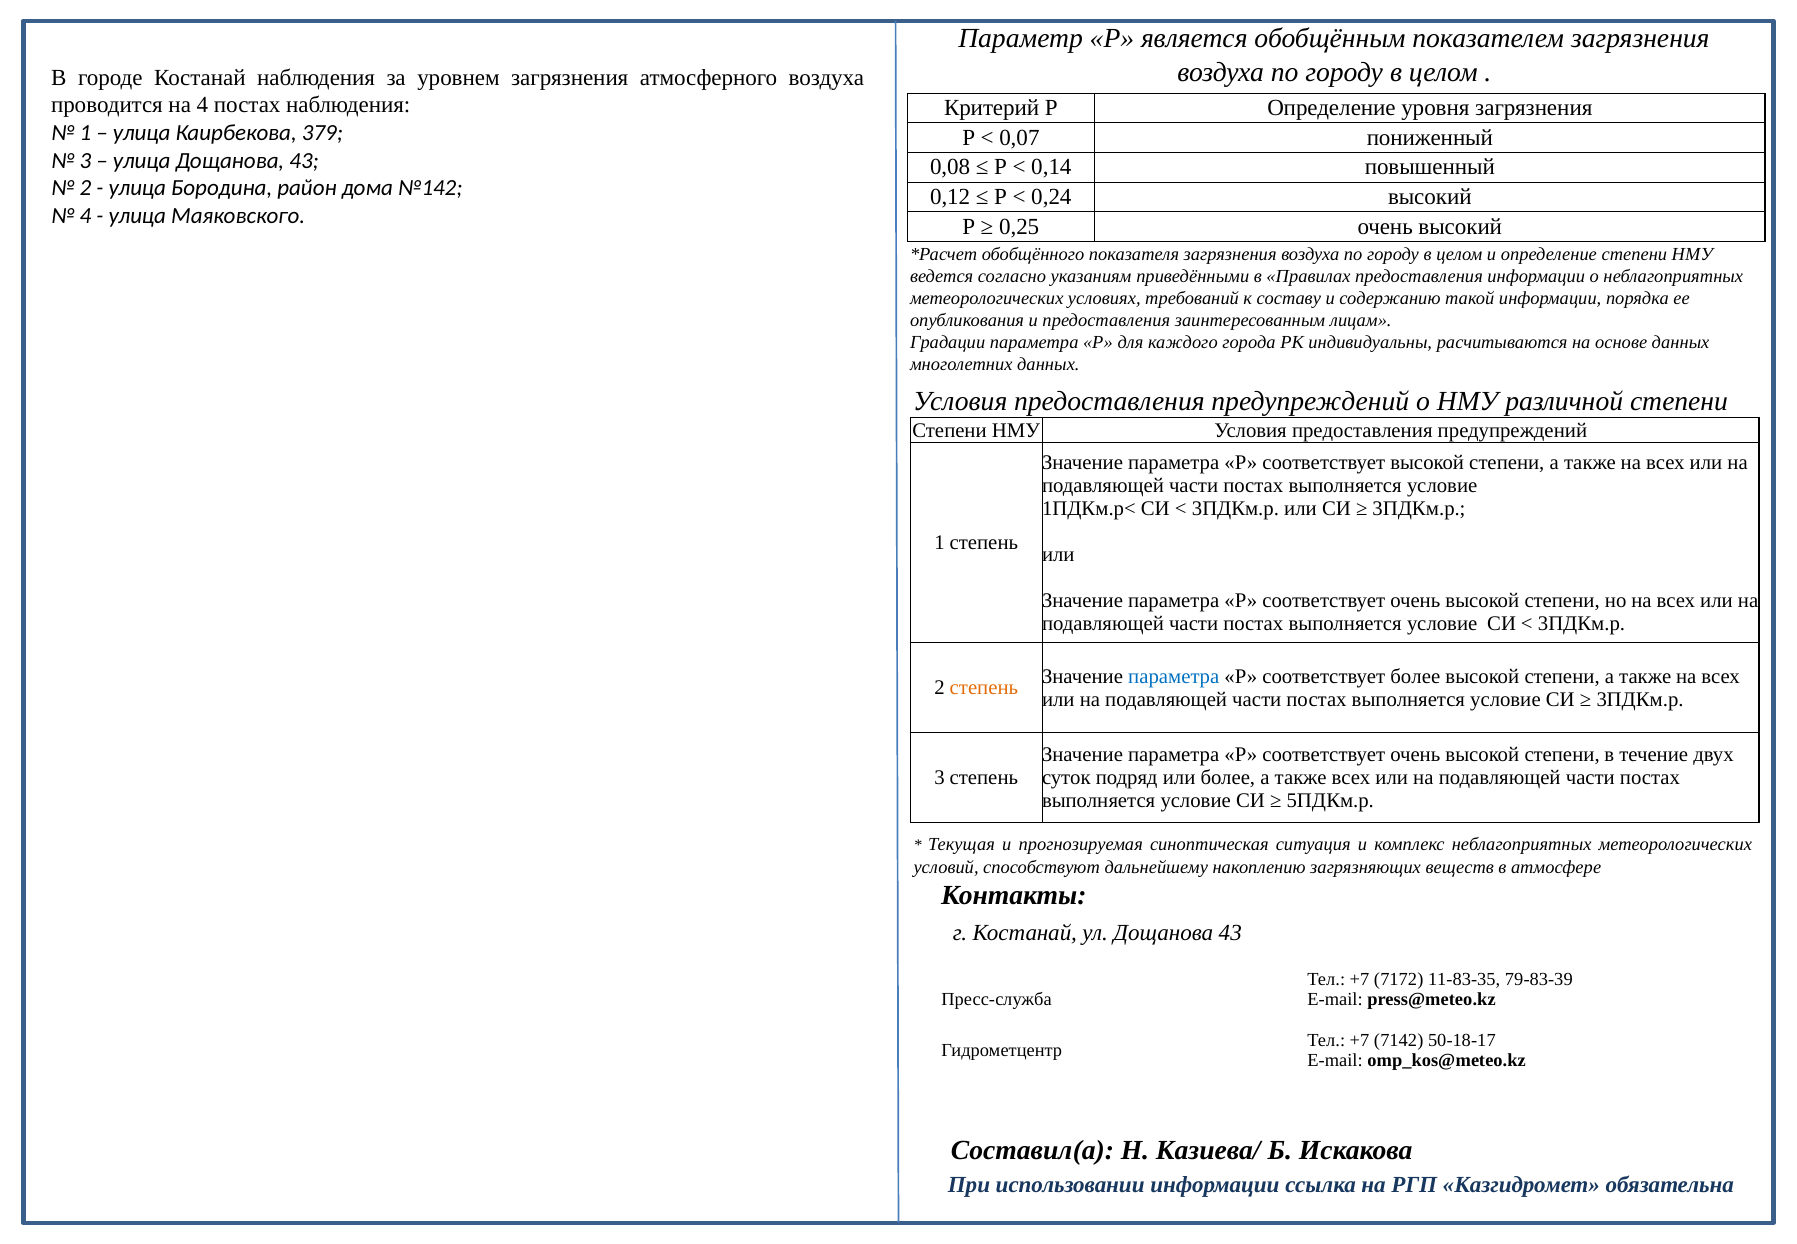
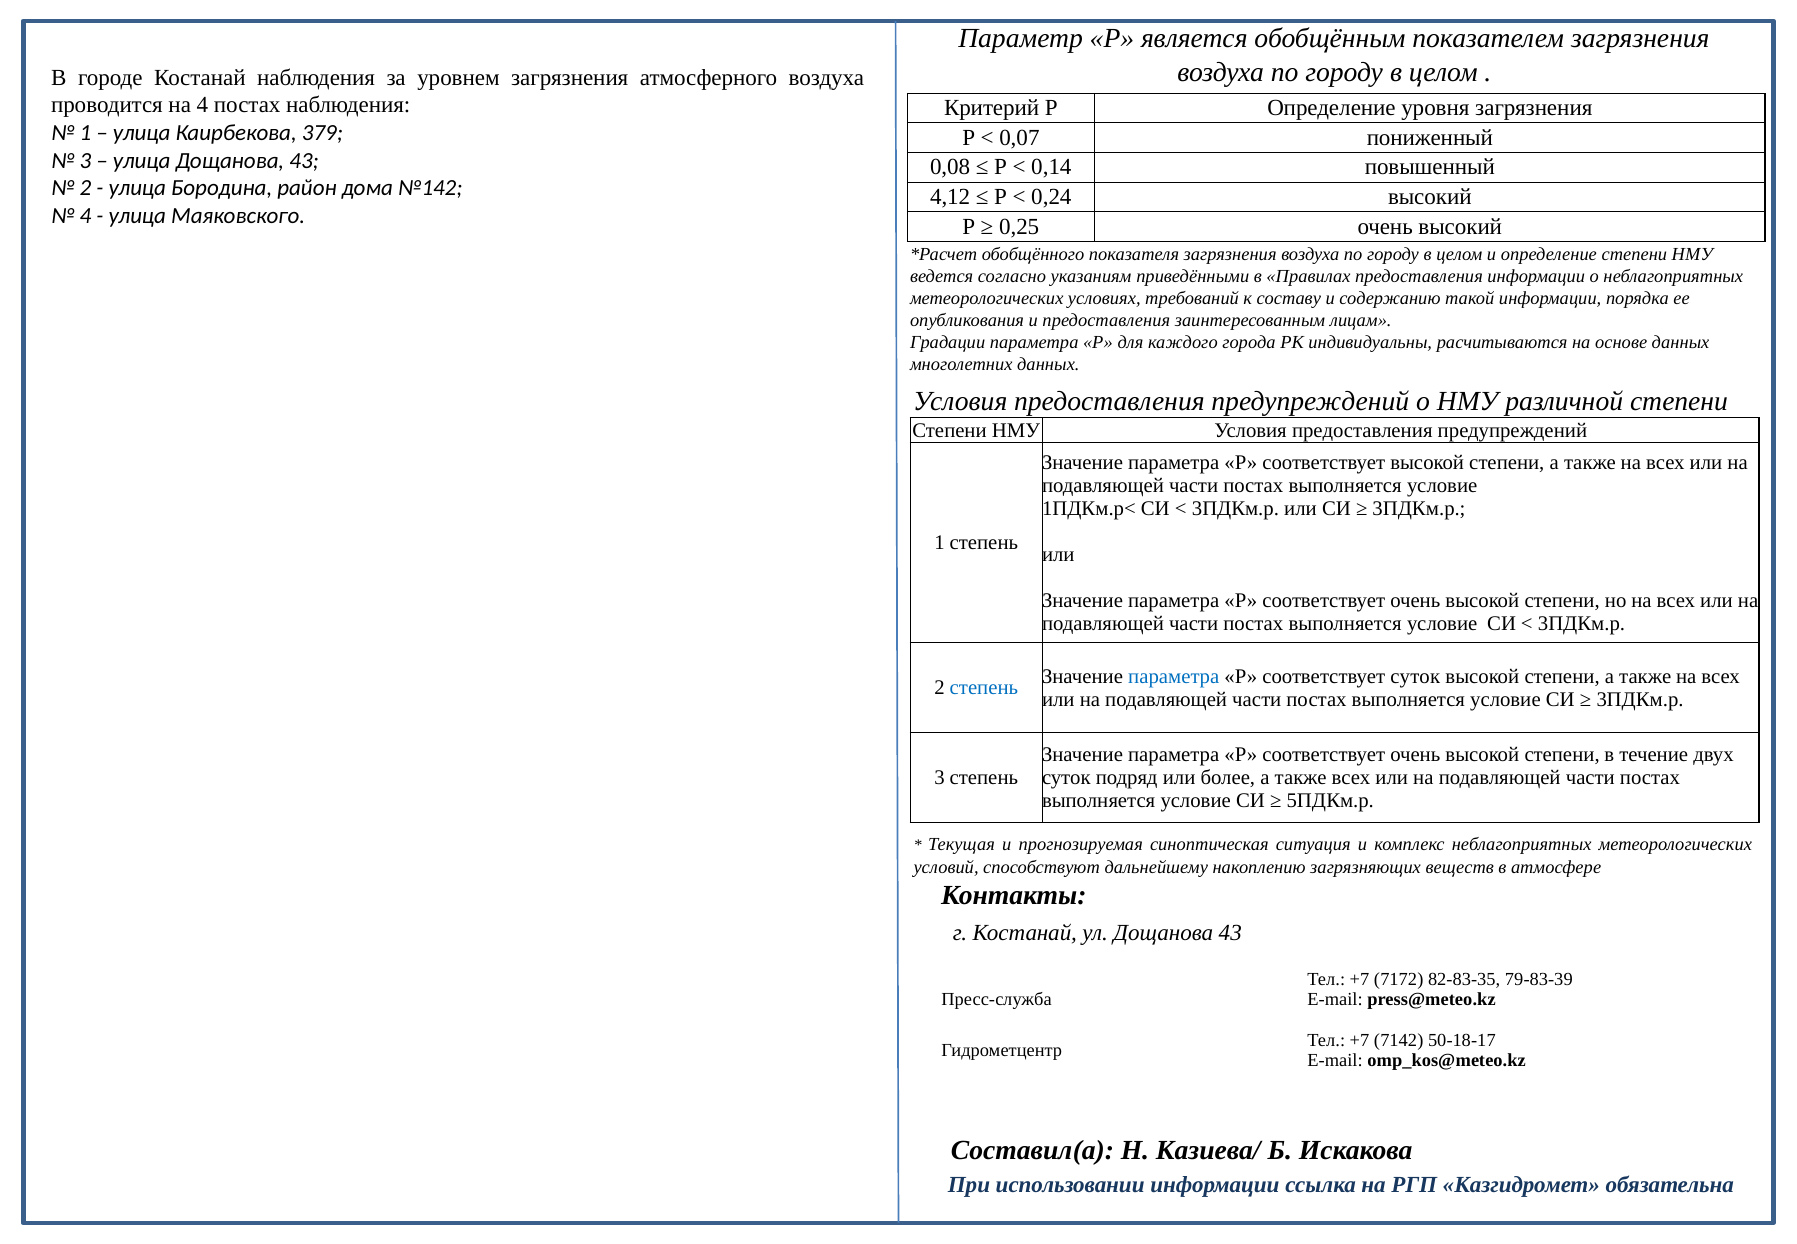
0,12: 0,12 -> 4,12
соответствует более: более -> суток
степень at (984, 688) colour: orange -> blue
11-83-35: 11-83-35 -> 82-83-35
